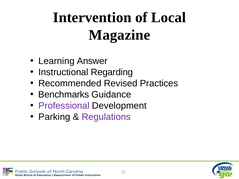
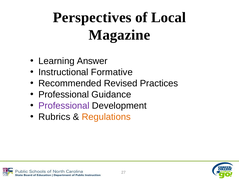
Intervention: Intervention -> Perspectives
Regarding: Regarding -> Formative
Benchmarks at (64, 95): Benchmarks -> Professional
Parking: Parking -> Rubrics
Regulations colour: purple -> orange
